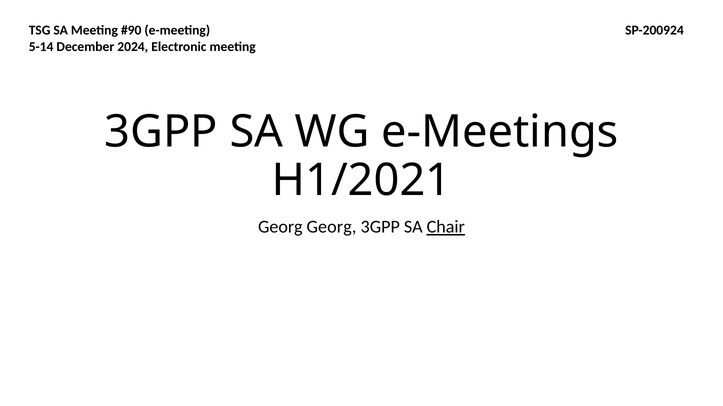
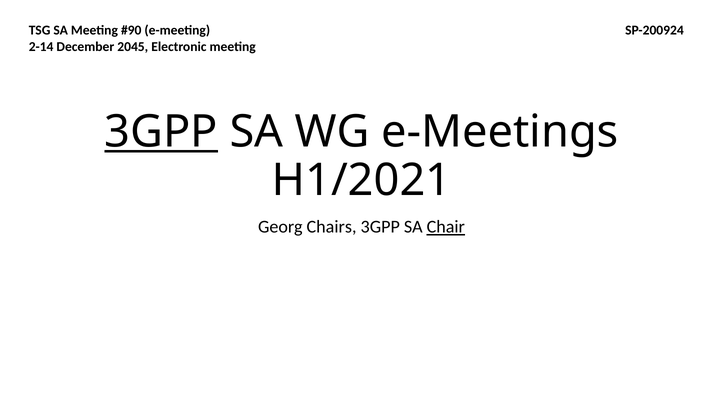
5-14: 5-14 -> 2-14
2024: 2024 -> 2045
3GPP at (161, 132) underline: none -> present
Georg Georg: Georg -> Chairs
